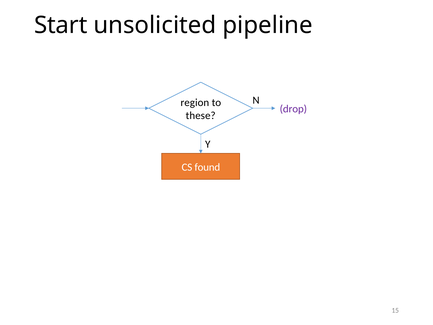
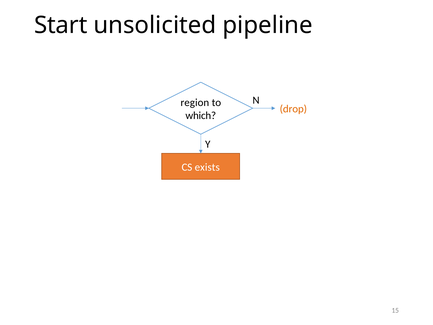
drop colour: purple -> orange
these: these -> which
found: found -> exists
